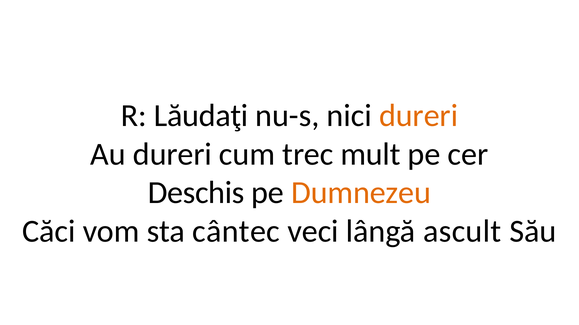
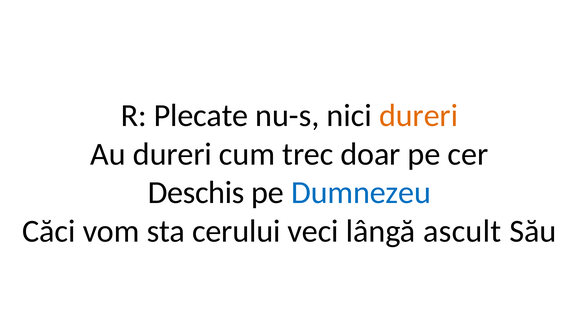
Lăudaţi: Lăudaţi -> Plecate
mult: mult -> doar
Dumnezeu colour: orange -> blue
cântec: cântec -> cerului
